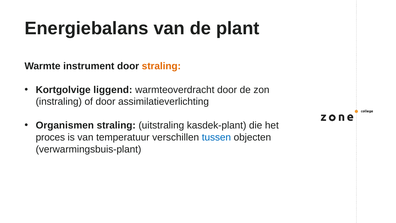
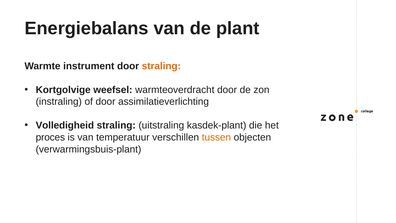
liggend: liggend -> weefsel
Organismen: Organismen -> Volledigheid
tussen colour: blue -> orange
